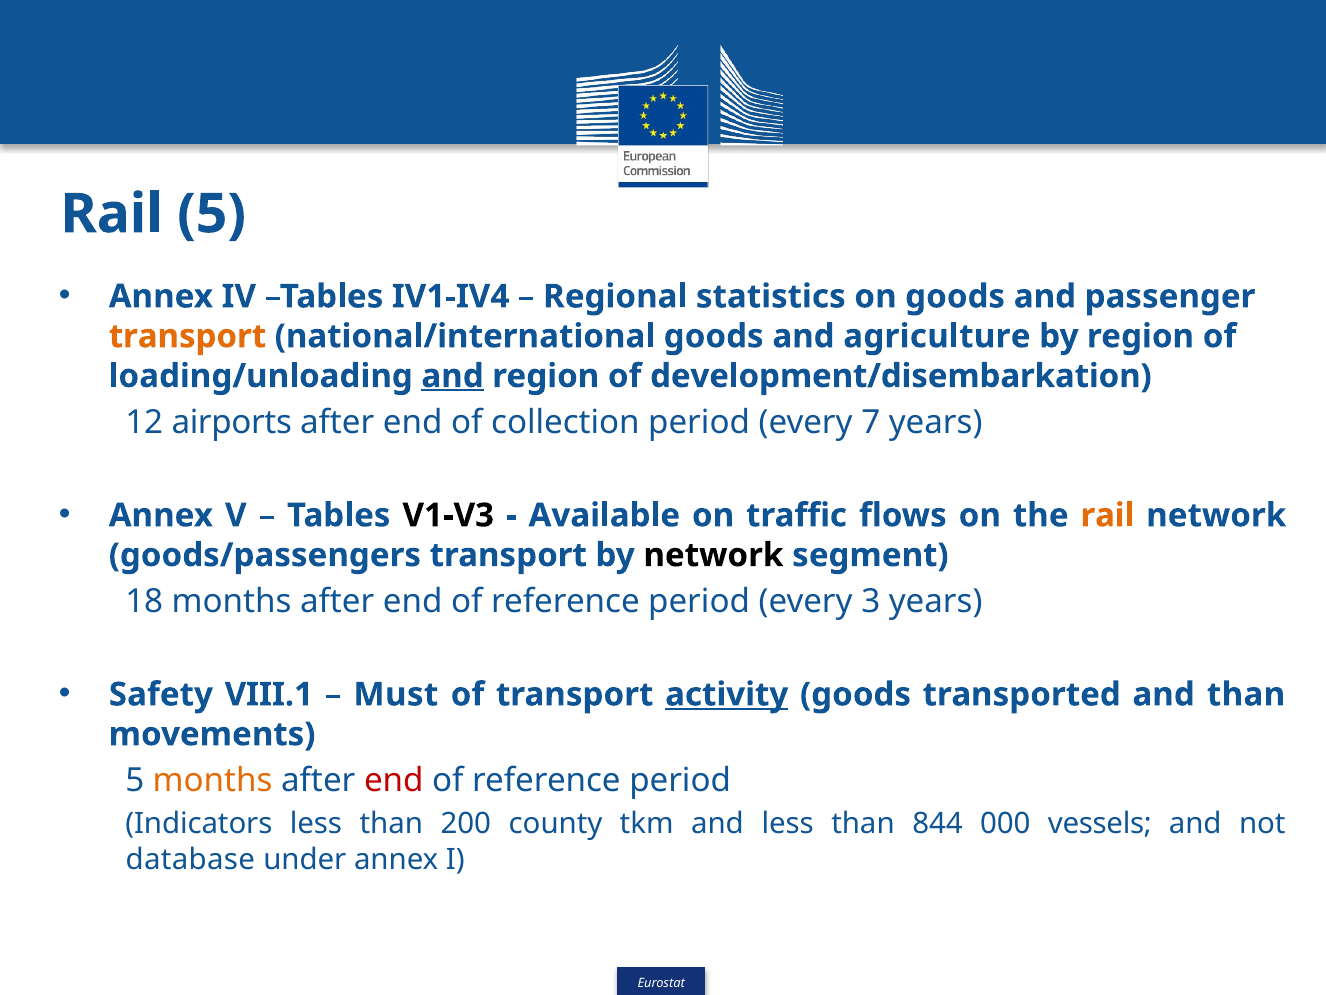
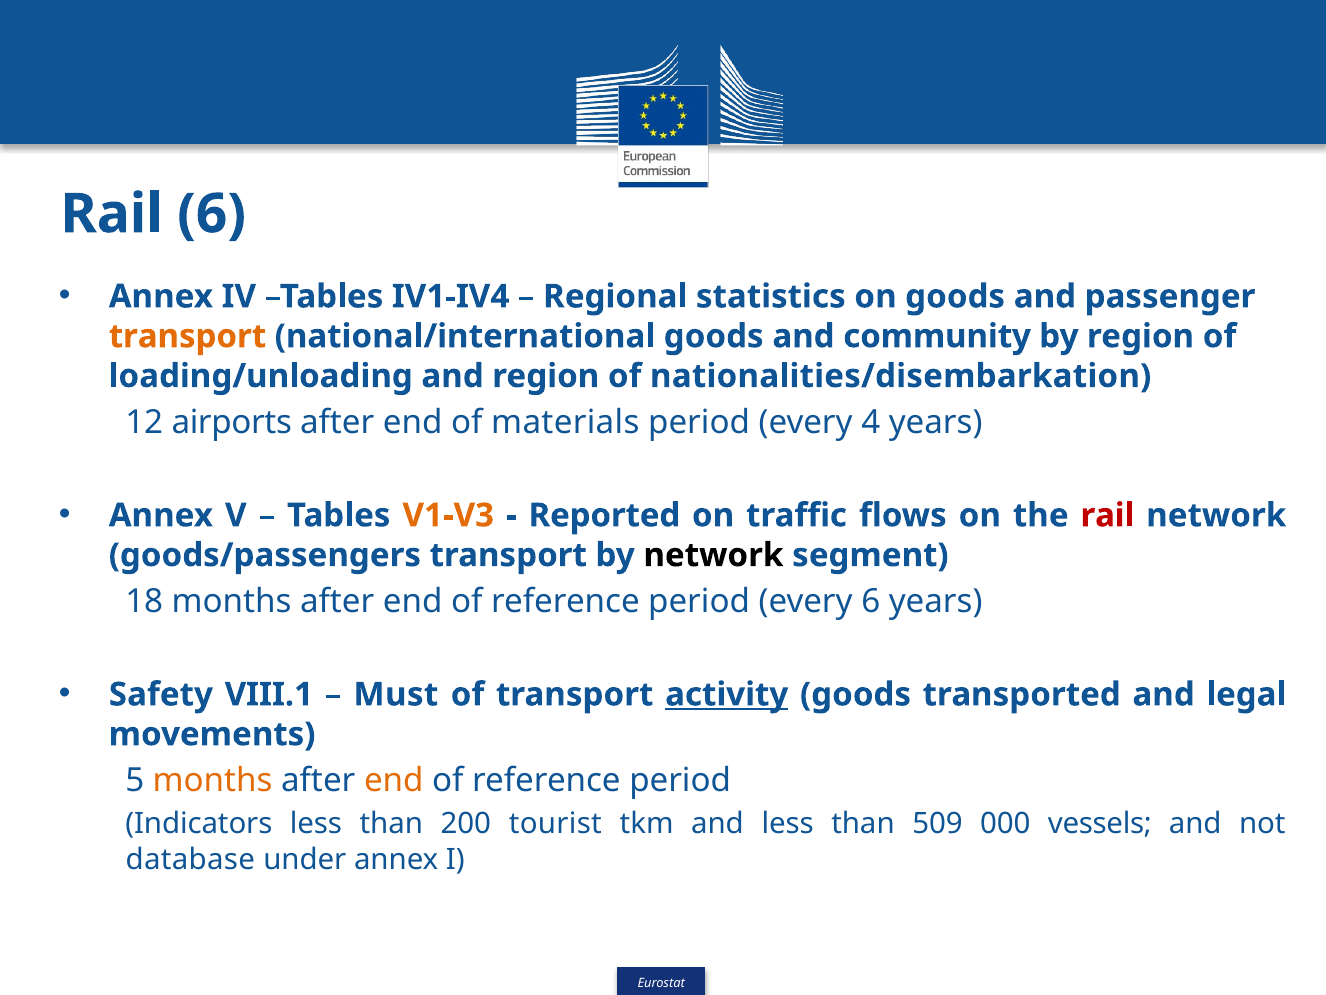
Rail 5: 5 -> 6
agriculture: agriculture -> community
and at (453, 376) underline: present -> none
development/disembarkation: development/disembarkation -> nationalities/disembarkation
collection: collection -> materials
7: 7 -> 4
V1-V3 colour: black -> orange
Available: Available -> Reported
rail at (1107, 515) colour: orange -> red
every 3: 3 -> 6
and than: than -> legal
end at (394, 780) colour: red -> orange
county: county -> tourist
844: 844 -> 509
